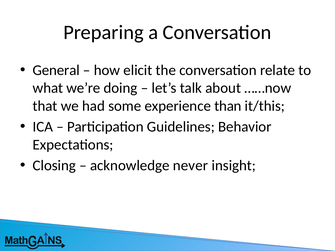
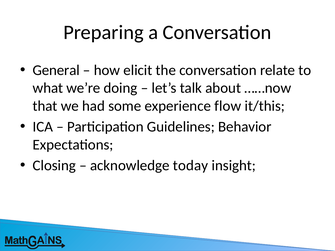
than: than -> flow
never: never -> today
